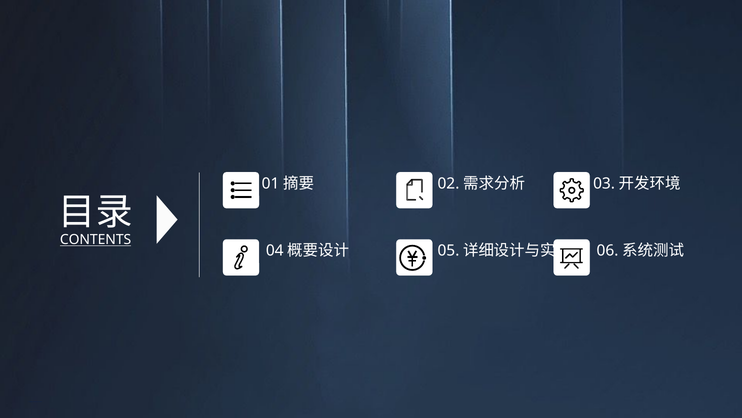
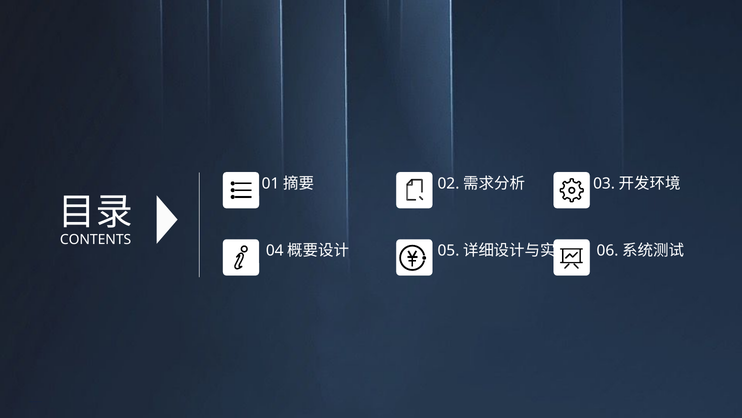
CONTENTS underline: present -> none
